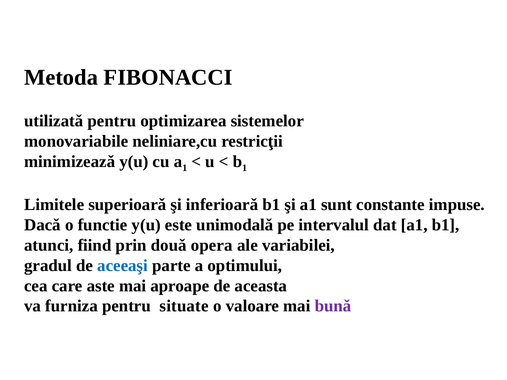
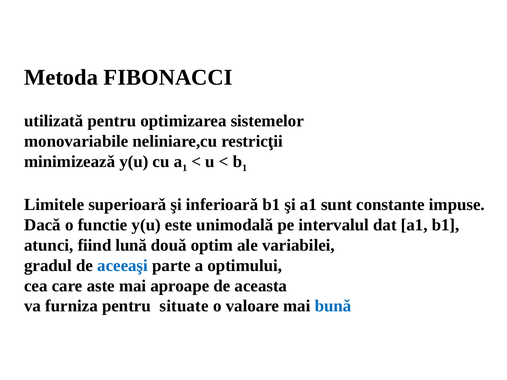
prin: prin -> lună
opera: opera -> optim
bunǎ colour: purple -> blue
